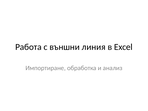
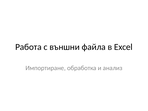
линия: линия -> файла
